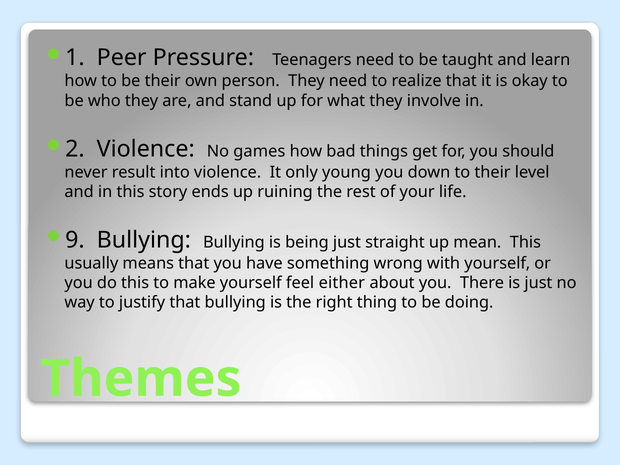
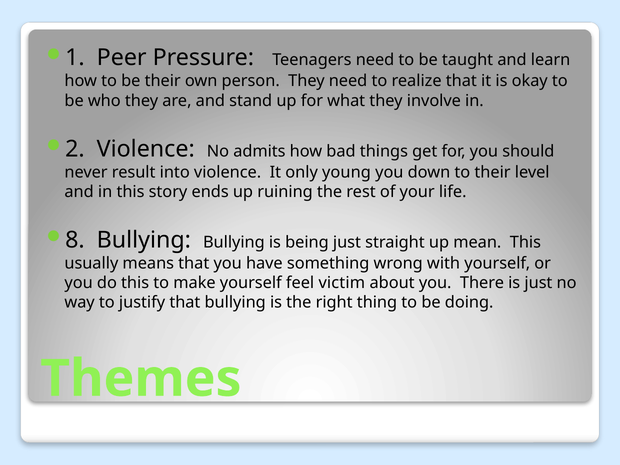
games: games -> admits
9: 9 -> 8
either: either -> victim
